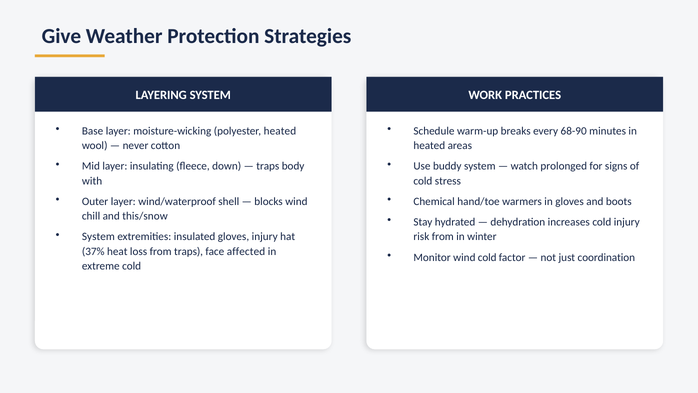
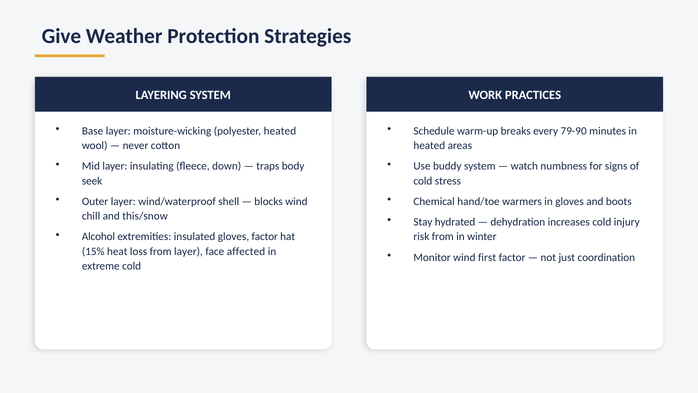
68-90: 68-90 -> 79-90
prolonged: prolonged -> numbness
with: with -> seek
System at (98, 237): System -> Alcohol
gloves injury: injury -> factor
37%: 37% -> 15%
from traps: traps -> layer
wind cold: cold -> first
